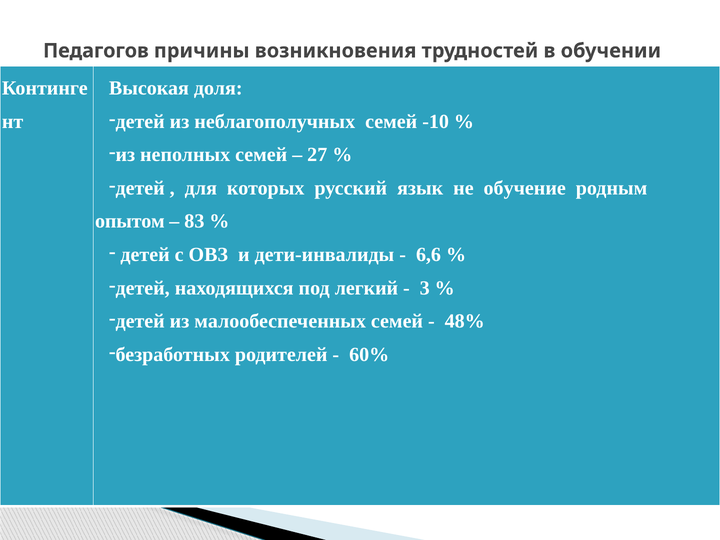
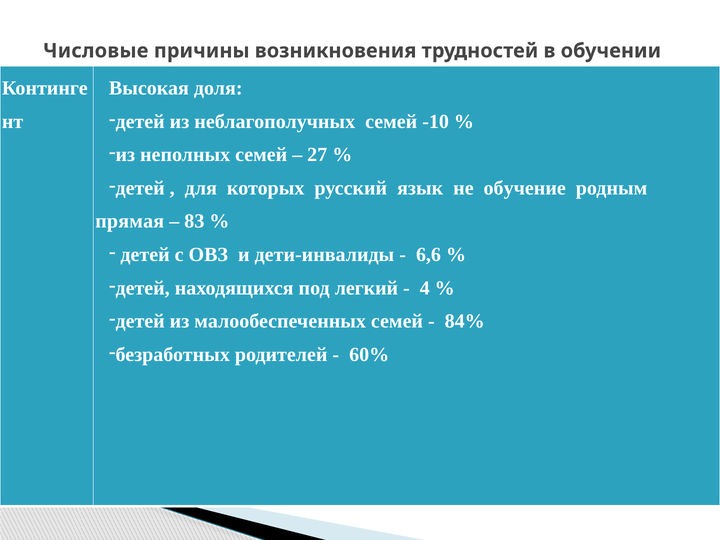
Педагогов: Педагогов -> Числовые
опытом: опытом -> прямая
3: 3 -> 4
48%: 48% -> 84%
